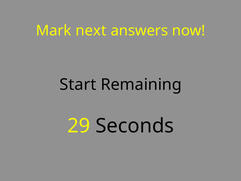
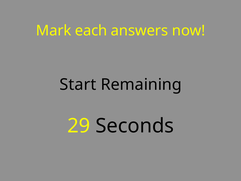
next: next -> each
